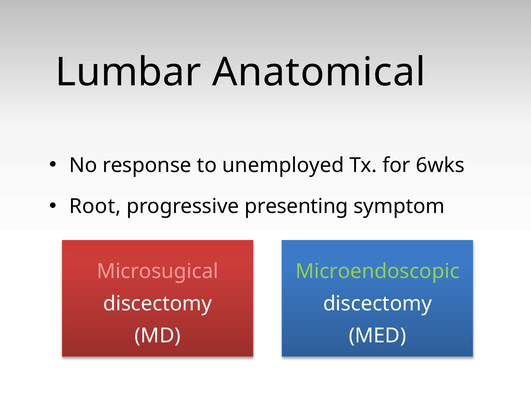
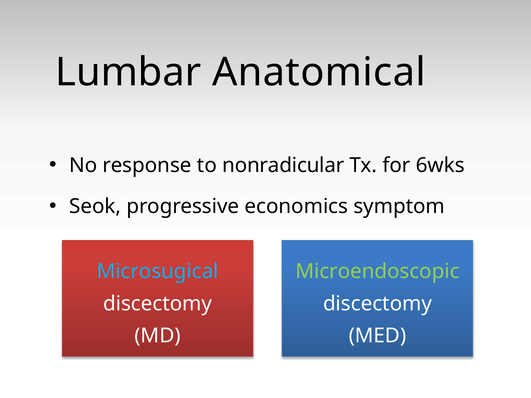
unemployed: unemployed -> nonradicular
Root: Root -> Seok
presenting: presenting -> economics
Microsugical colour: pink -> light blue
